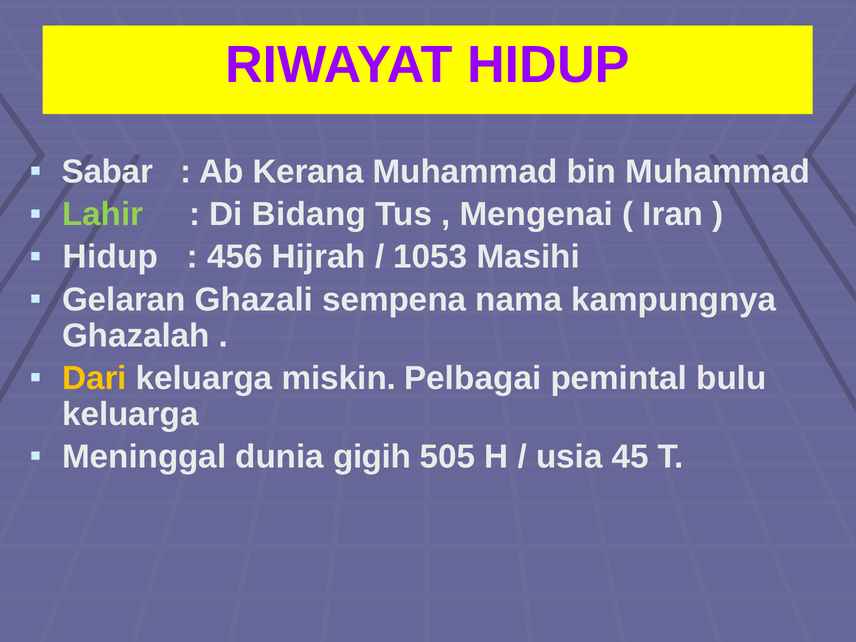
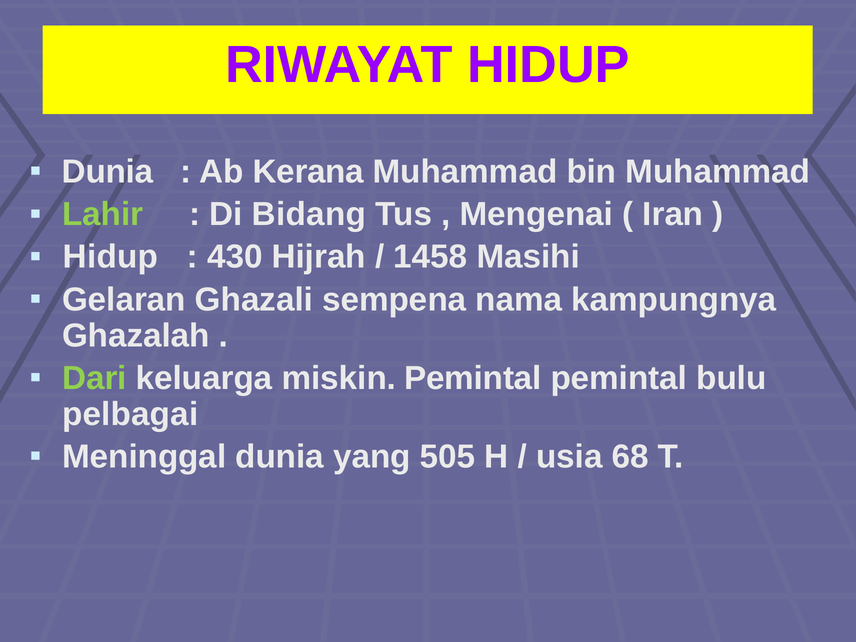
Sabar at (108, 172): Sabar -> Dunia
456: 456 -> 430
1053: 1053 -> 1458
Dari colour: yellow -> light green
miskin Pelbagai: Pelbagai -> Pemintal
keluarga at (130, 414): keluarga -> pelbagai
gigih: gigih -> yang
45: 45 -> 68
